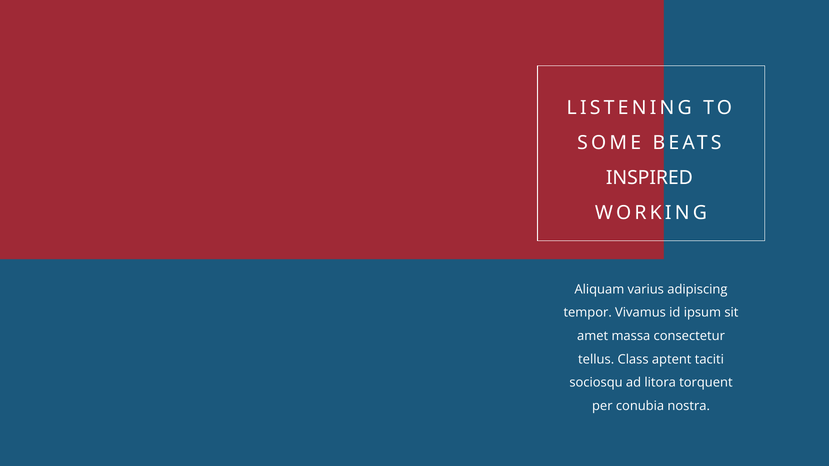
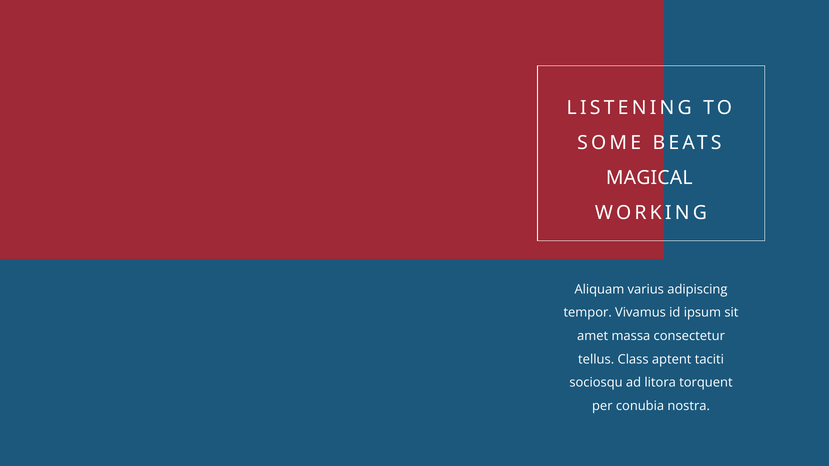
INSPIRED: INSPIRED -> MAGICAL
